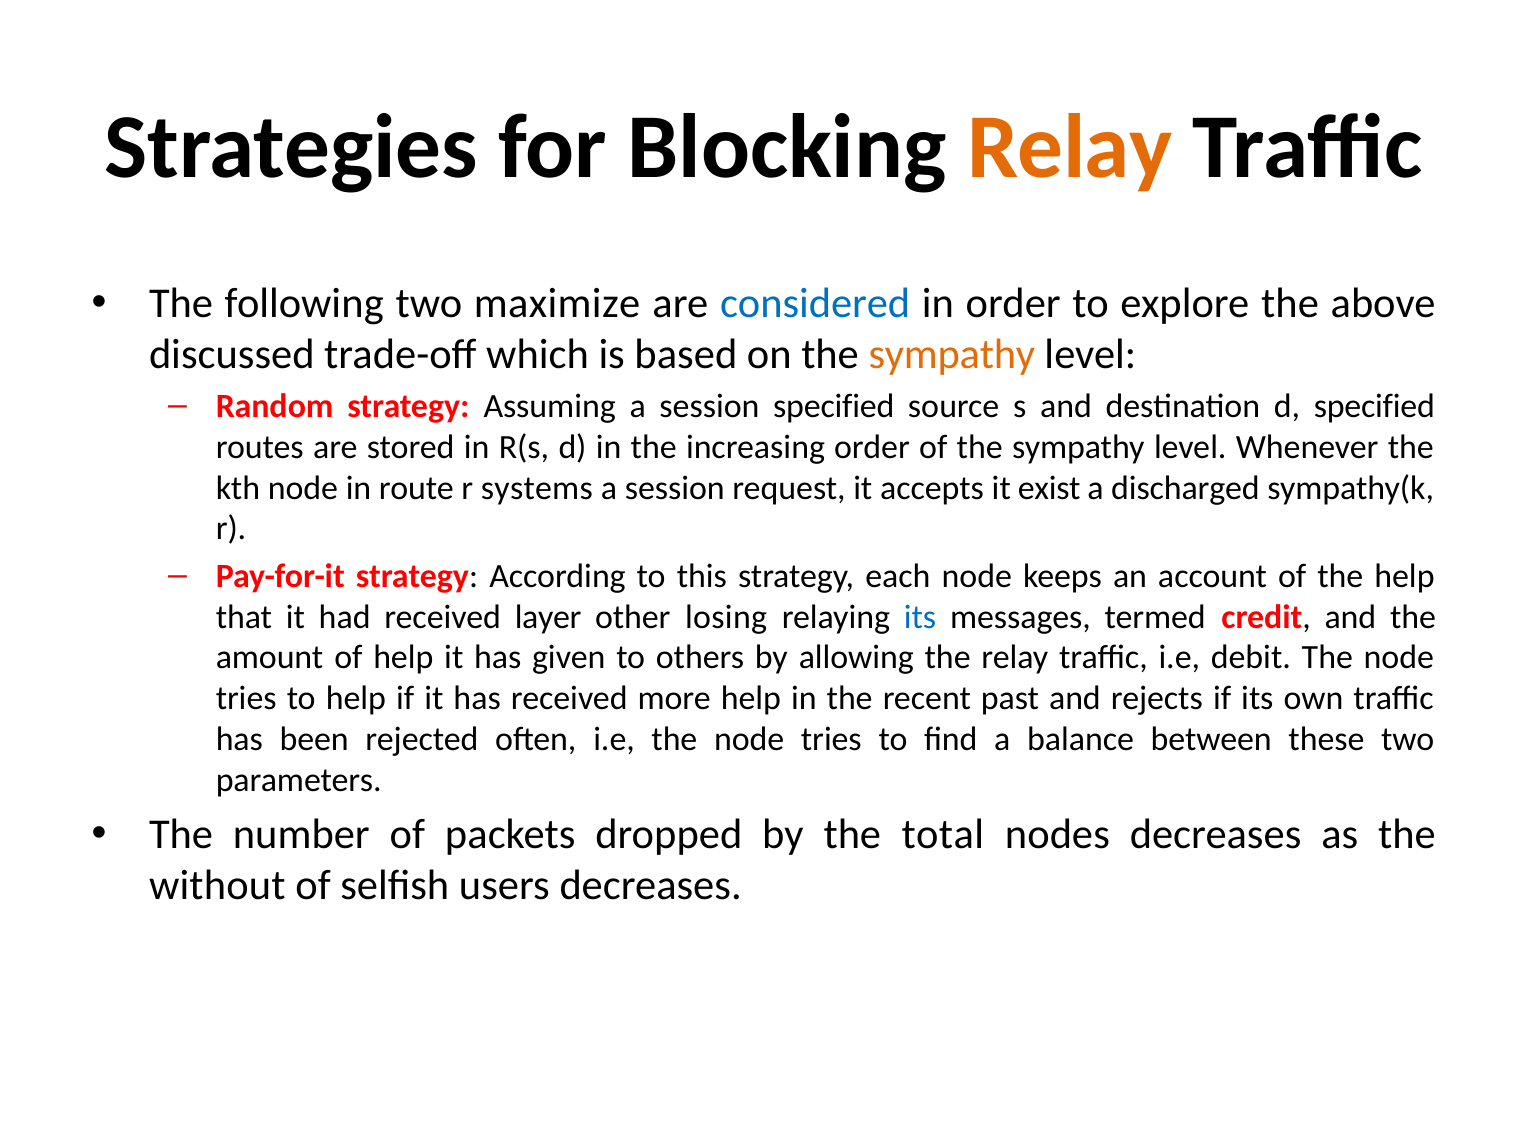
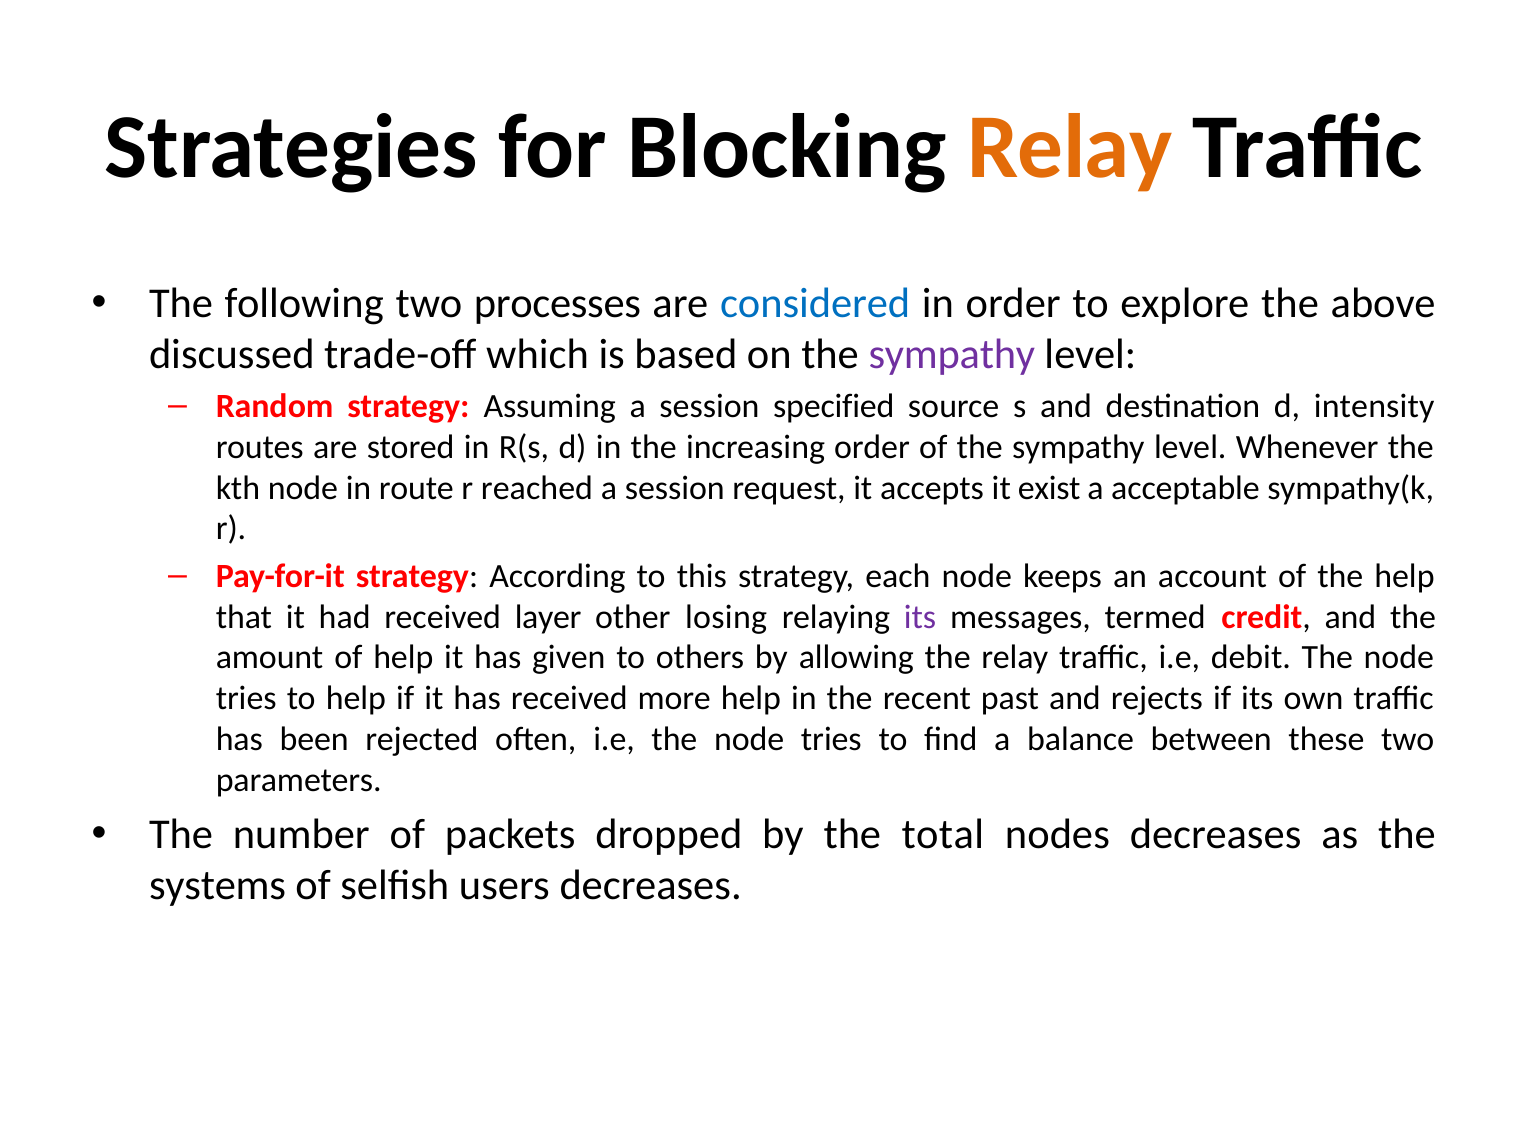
maximize: maximize -> processes
sympathy at (952, 354) colour: orange -> purple
d specified: specified -> intensity
systems: systems -> reached
discharged: discharged -> acceptable
its at (920, 617) colour: blue -> purple
without: without -> systems
